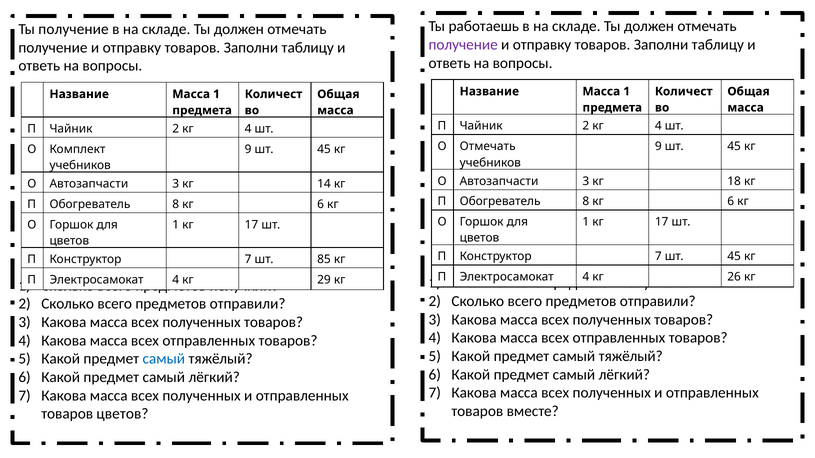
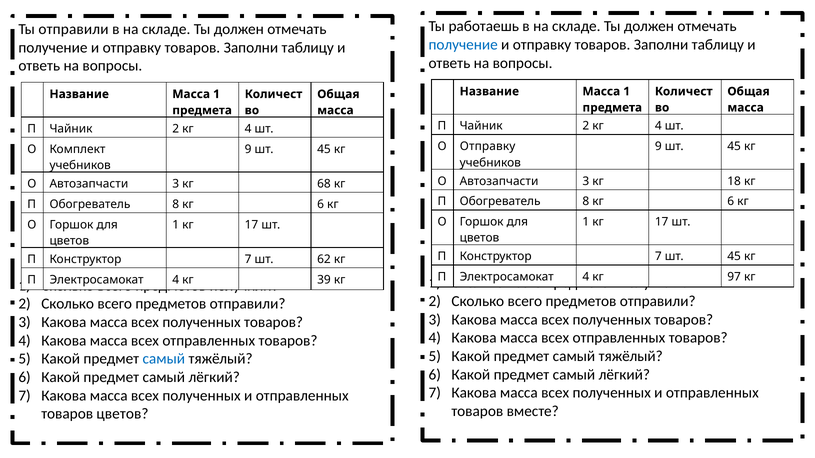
Ты получение: получение -> отправили
получение at (463, 45) colour: purple -> blue
О Отмечать: Отмечать -> Отправку
14: 14 -> 68
85: 85 -> 62
26: 26 -> 97
29: 29 -> 39
